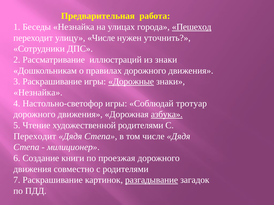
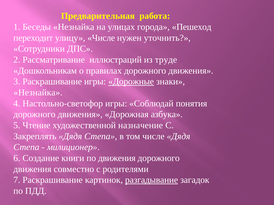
Пешеход underline: present -> none
из знаки: знаки -> труде
тротуар: тротуар -> понятия
азбука underline: present -> none
художественной родителями: родителями -> назначение
Переходит at (35, 137): Переходит -> Закреплять
по проезжая: проезжая -> движения
